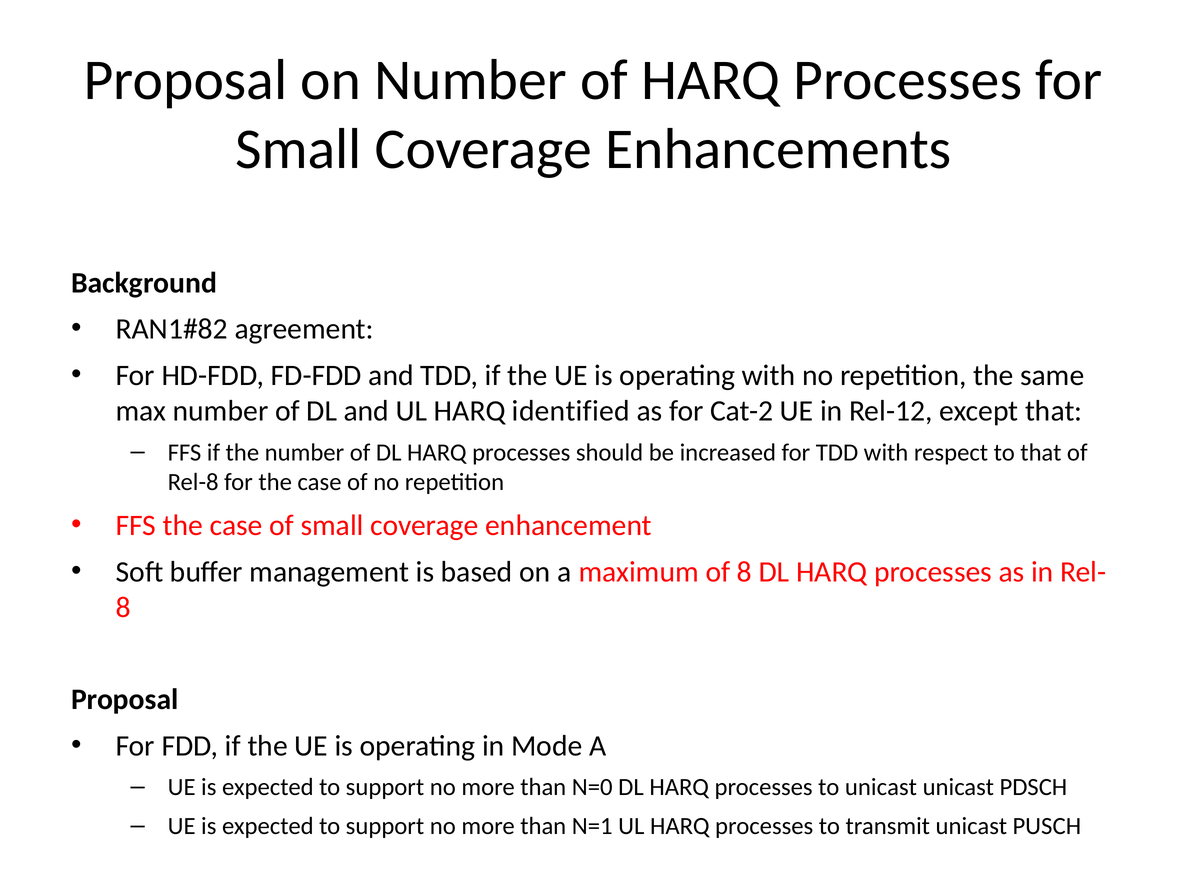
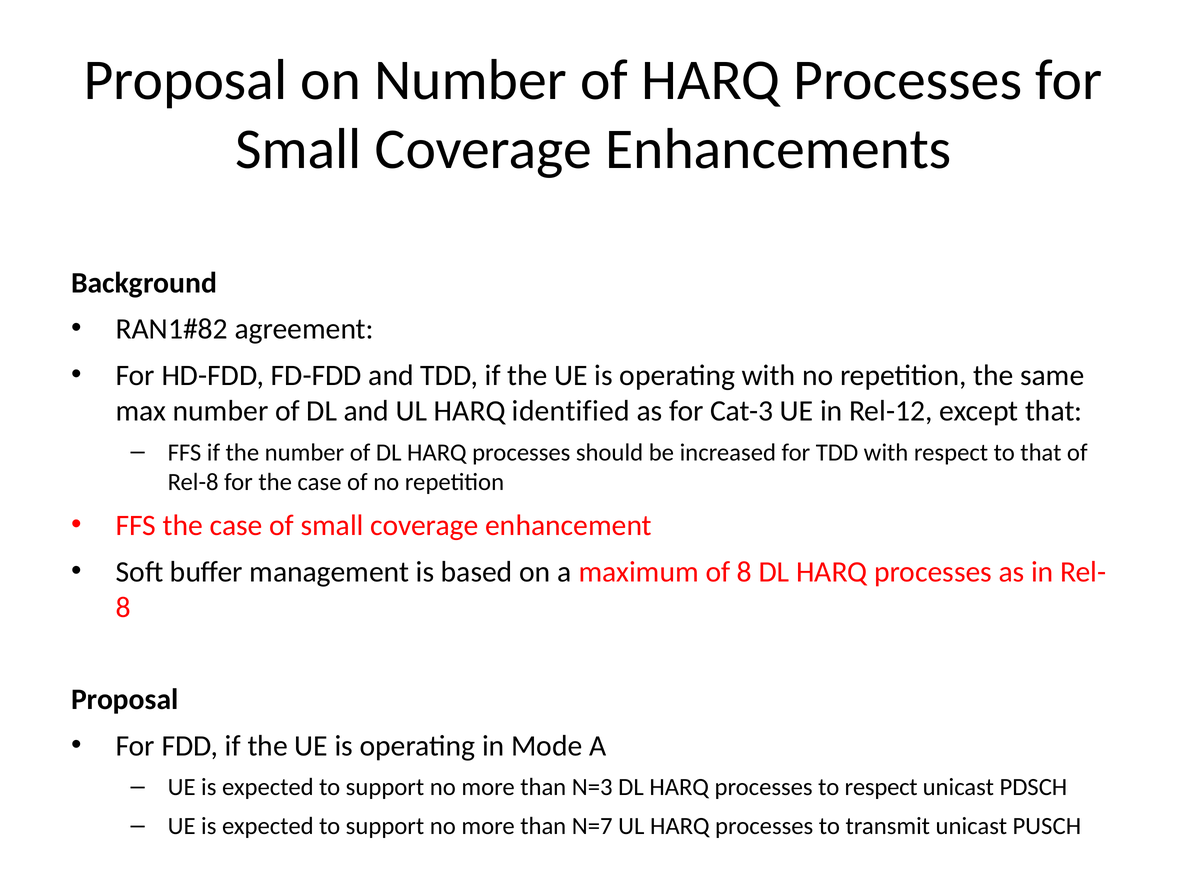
Cat-2: Cat-2 -> Cat-3
N=0: N=0 -> N=3
to unicast: unicast -> respect
N=1: N=1 -> N=7
